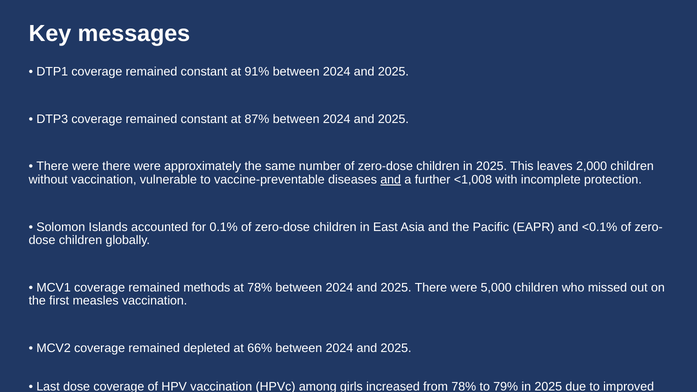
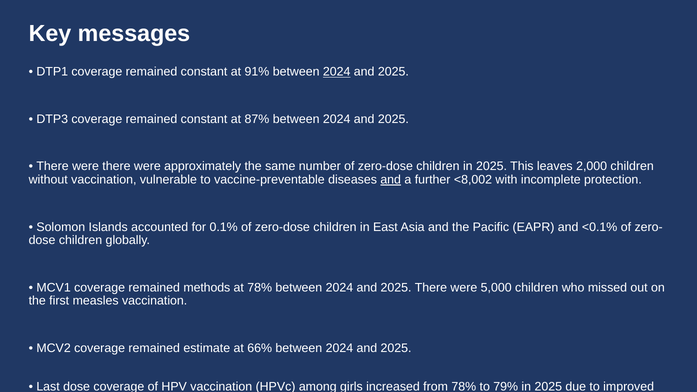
2024 at (337, 72) underline: none -> present
<1,008: <1,008 -> <8,002
depleted: depleted -> estimate
